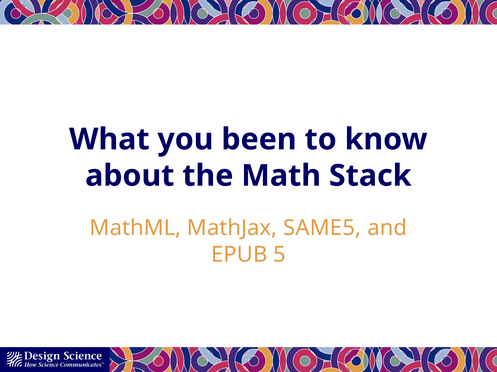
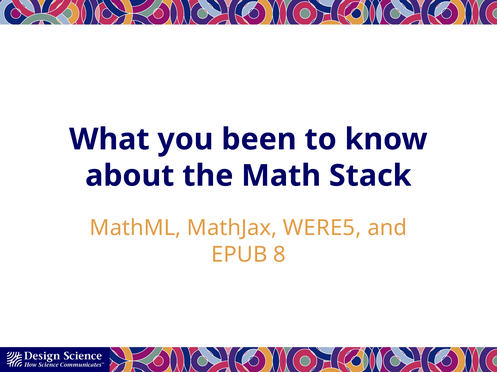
SAME5: SAME5 -> WERE5
5: 5 -> 8
